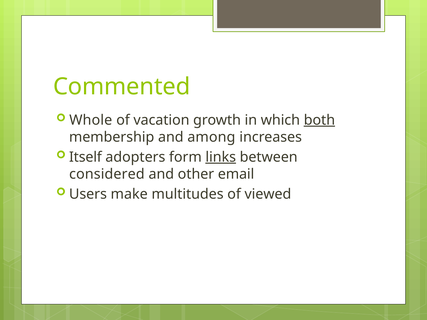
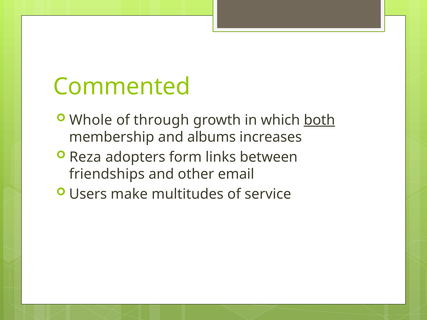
vacation: vacation -> through
among: among -> albums
Itself: Itself -> Reza
links underline: present -> none
considered: considered -> friendships
viewed: viewed -> service
